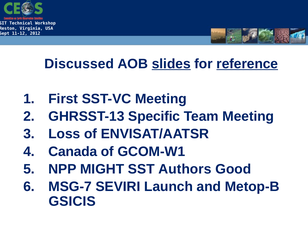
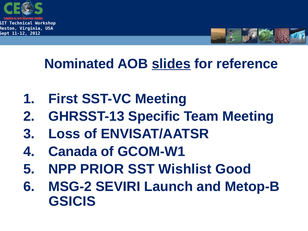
Discussed: Discussed -> Nominated
reference underline: present -> none
MIGHT: MIGHT -> PRIOR
Authors: Authors -> Wishlist
MSG-7: MSG-7 -> MSG-2
